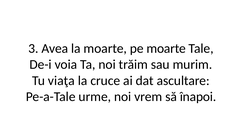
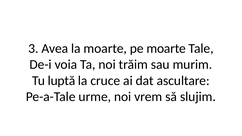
viaţa: viaţa -> luptă
înapoi: înapoi -> slujim
